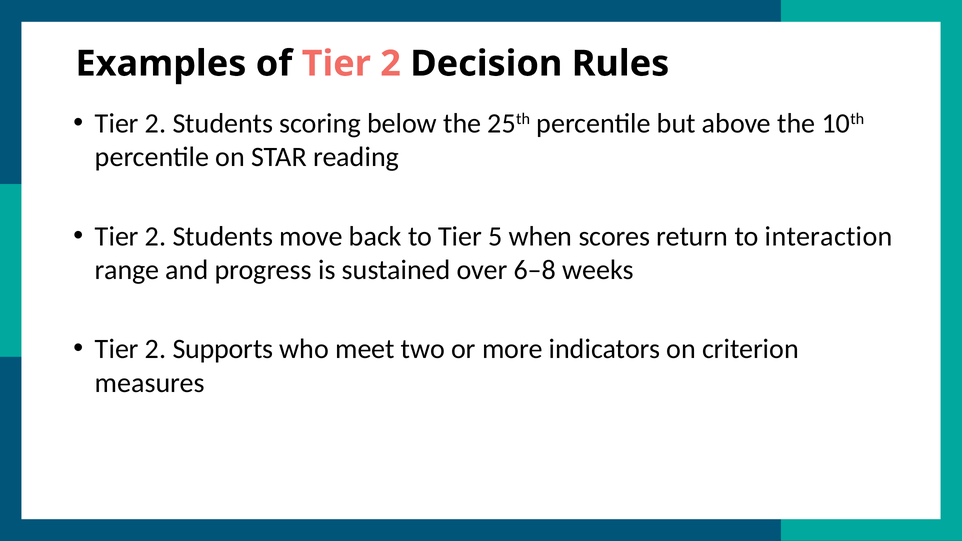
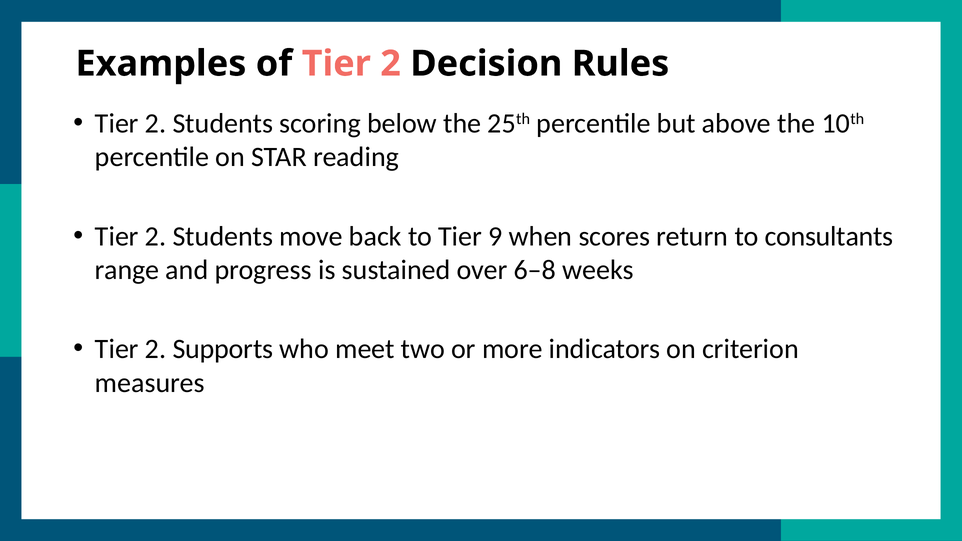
5: 5 -> 9
interaction: interaction -> consultants
